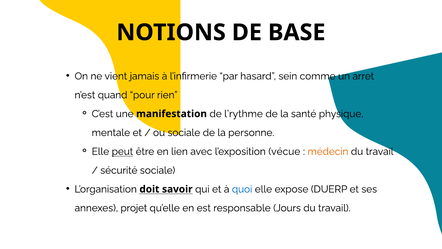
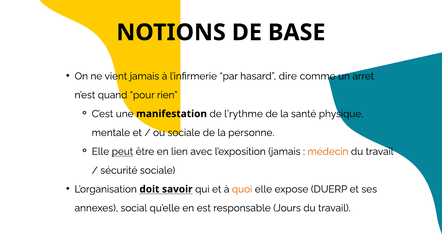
sein: sein -> dire
l’exposition vécue: vécue -> jamais
quoi colour: blue -> orange
projet: projet -> social
